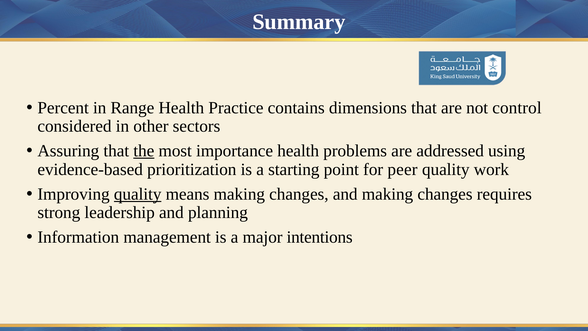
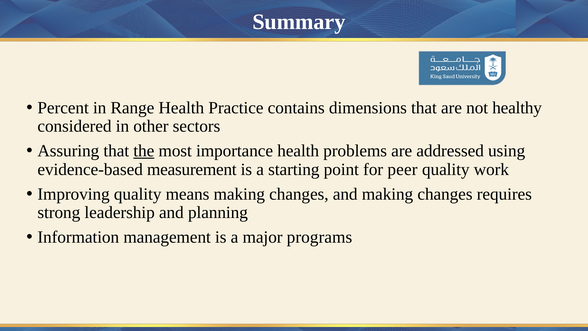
control: control -> healthy
prioritization: prioritization -> measurement
quality at (138, 194) underline: present -> none
intentions: intentions -> programs
